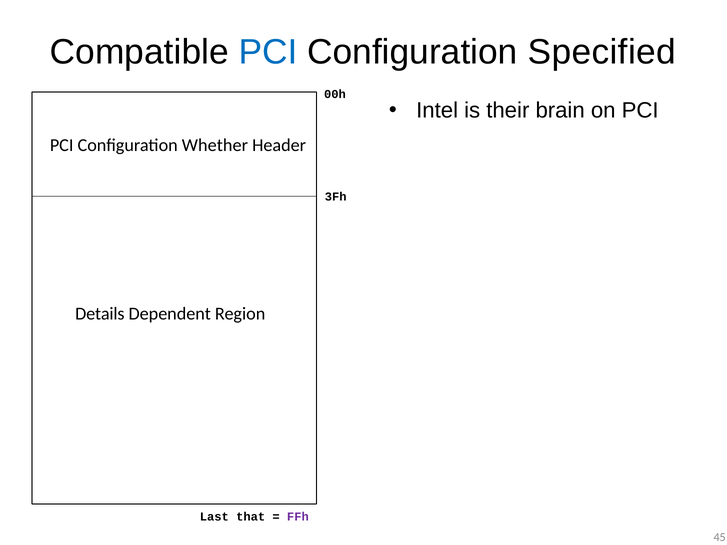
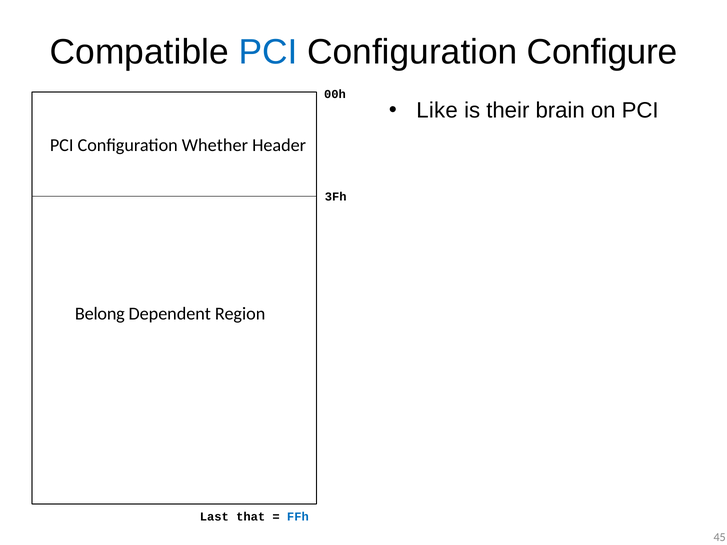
Specified: Specified -> Configure
Intel: Intel -> Like
Details: Details -> Belong
FFh colour: purple -> blue
